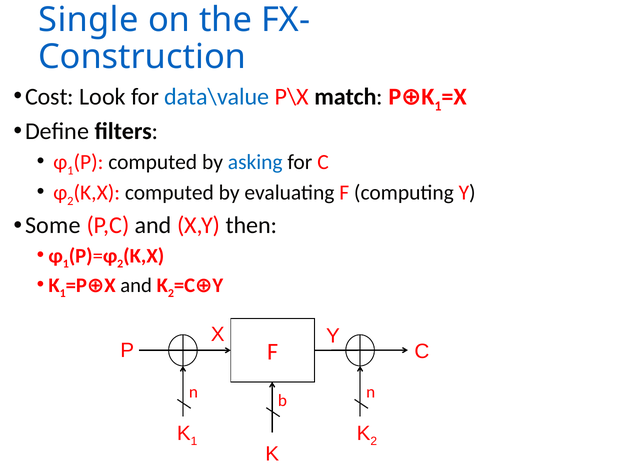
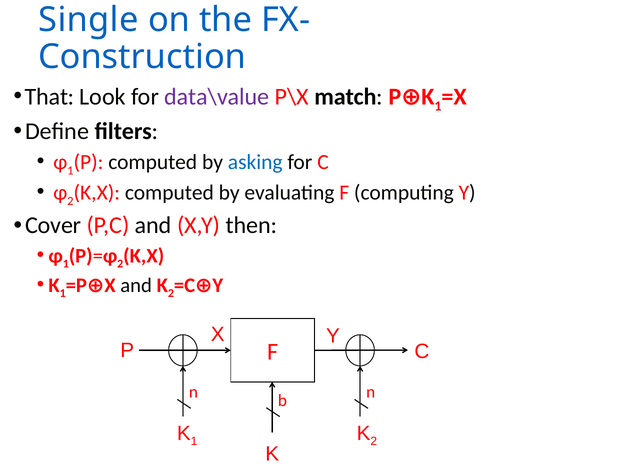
Cost: Cost -> That
data\value colour: blue -> purple
Some: Some -> Cover
